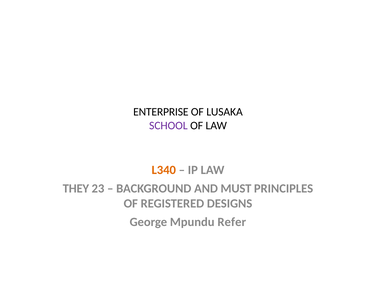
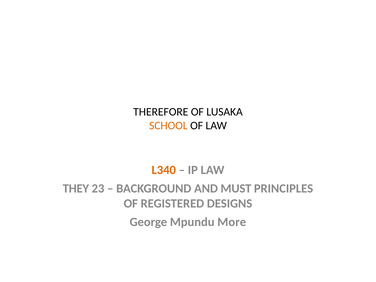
ENTERPRISE: ENTERPRISE -> THEREFORE
SCHOOL colour: purple -> orange
Refer: Refer -> More
